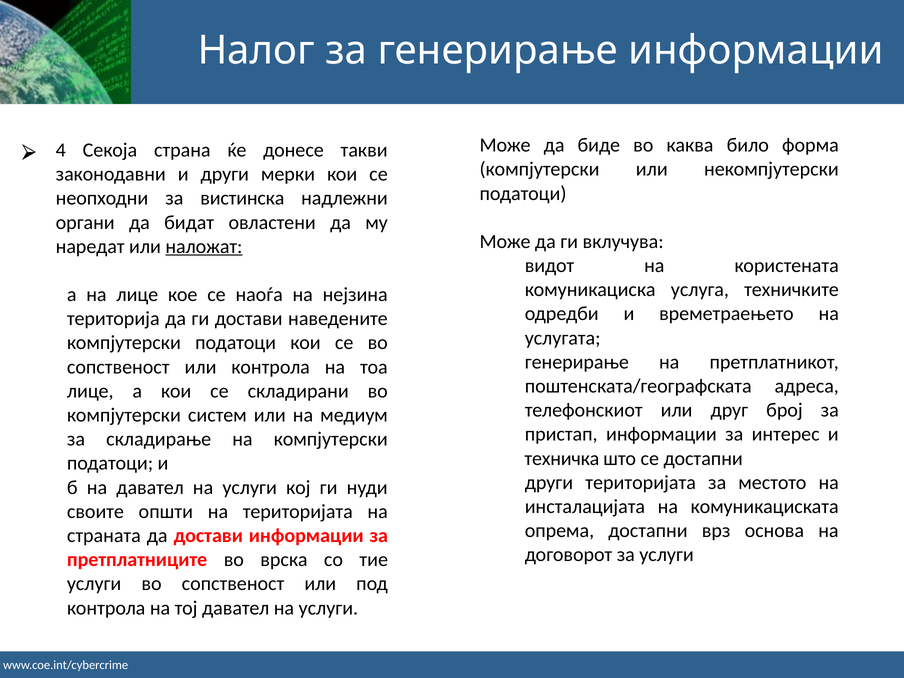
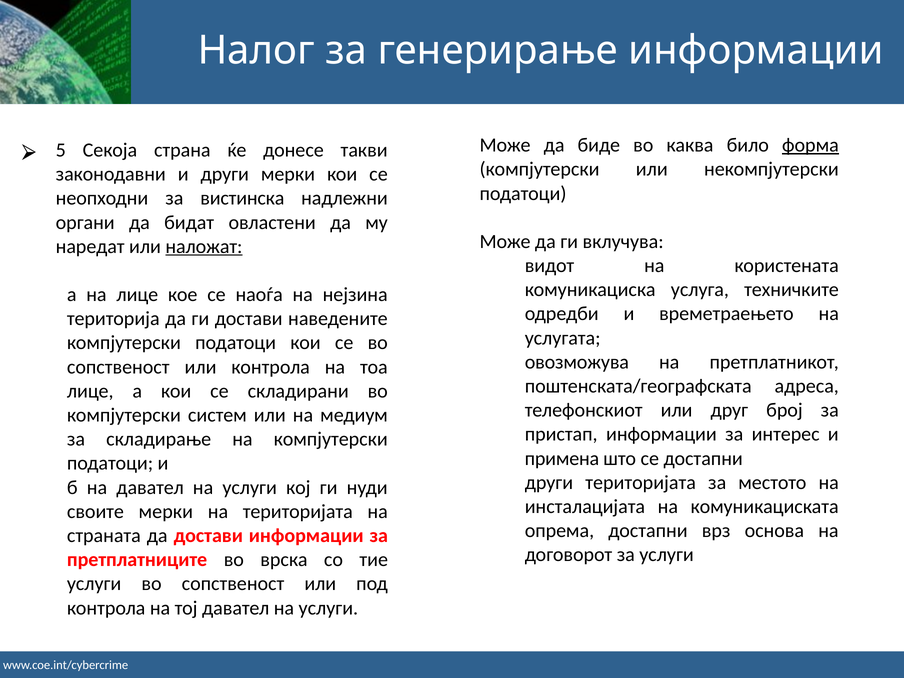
форма underline: none -> present
4: 4 -> 5
генерирање at (577, 362): генерирање -> овозможува
техничка: техничка -> примена
своите општи: општи -> мерки
